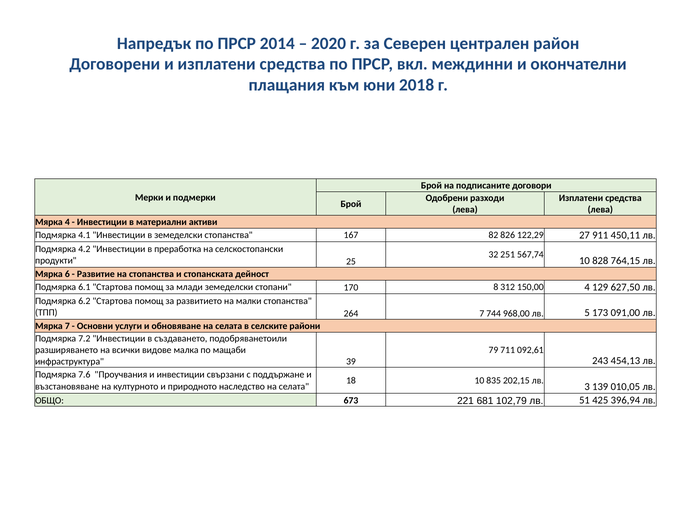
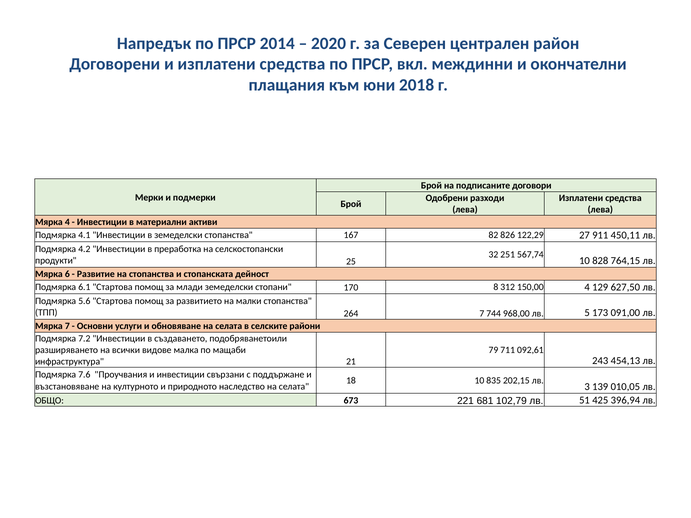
6.2: 6.2 -> 5.6
39: 39 -> 21
